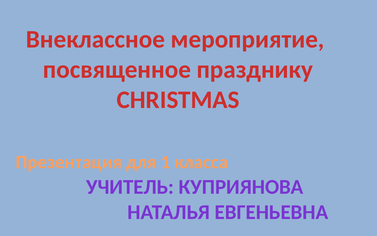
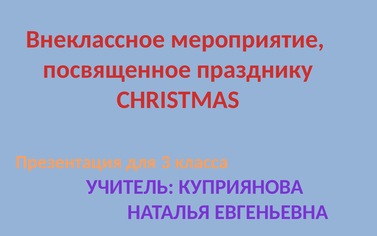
1: 1 -> 3
